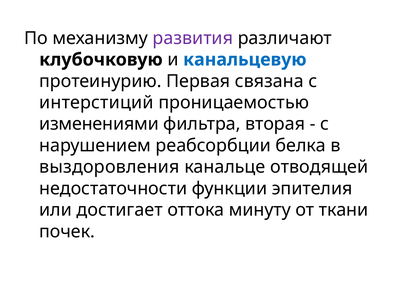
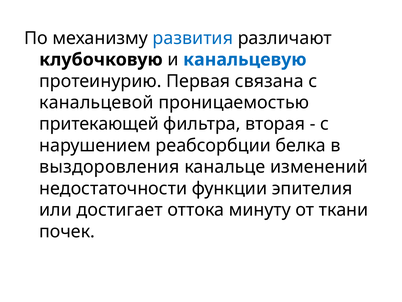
развития colour: purple -> blue
интерстиций: интерстиций -> канальцевой
изменениями: изменениями -> притекающей
отводящей: отводящей -> изменений
